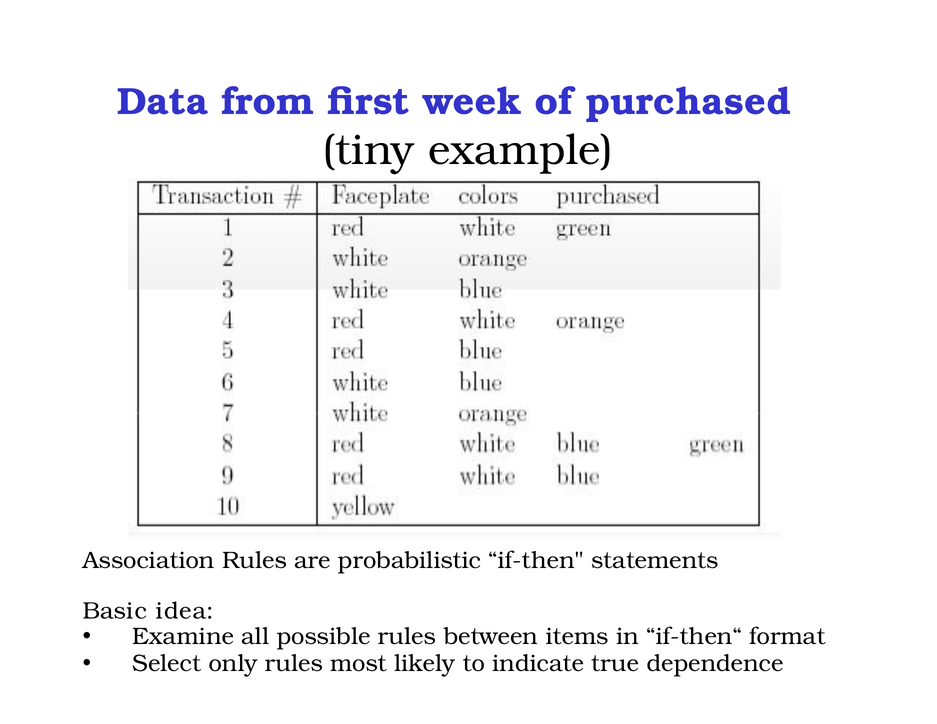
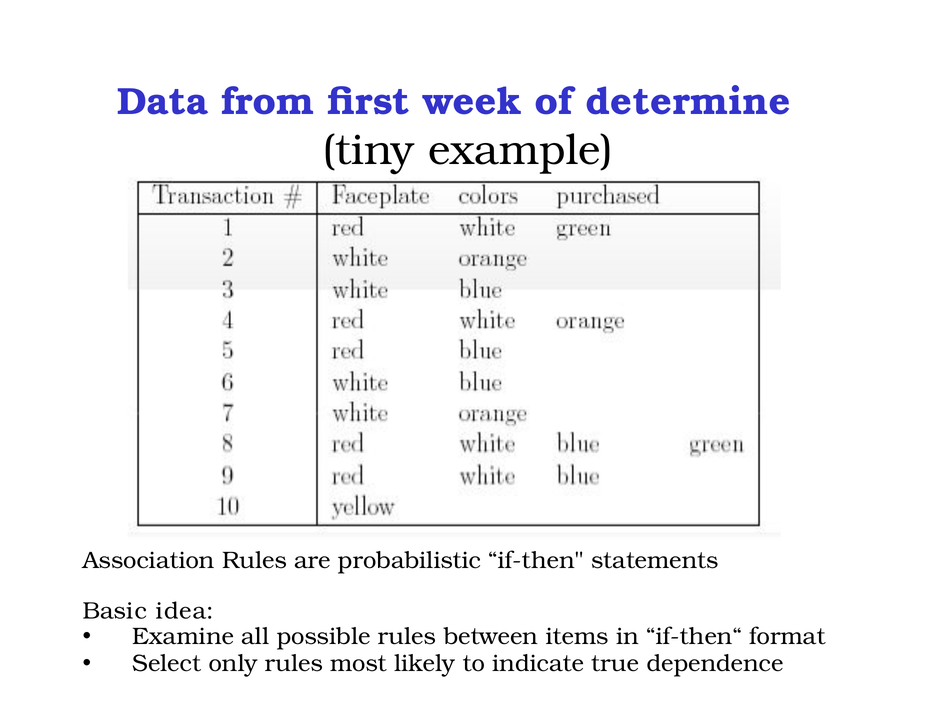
purchased: purchased -> determine
